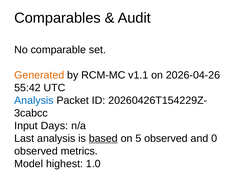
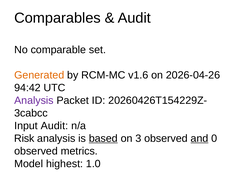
v1.1: v1.1 -> v1.6
55:42: 55:42 -> 94:42
Analysis at (34, 101) colour: blue -> purple
Input Days: Days -> Audit
Last: Last -> Risk
5: 5 -> 3
and underline: none -> present
